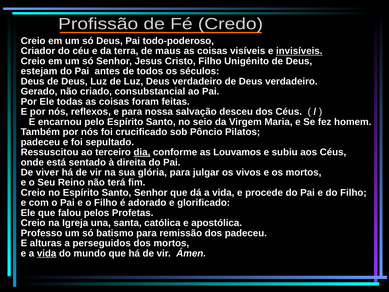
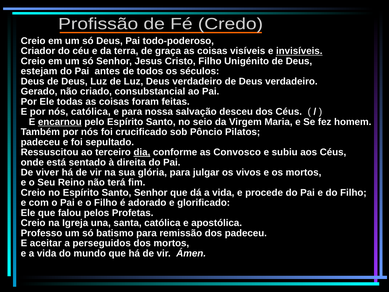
maus: maus -> graça
nós reflexos: reflexos -> católica
encarnou underline: none -> present
Louvamos: Louvamos -> Convosco
alturas: alturas -> aceitar
vida at (47, 253) underline: present -> none
